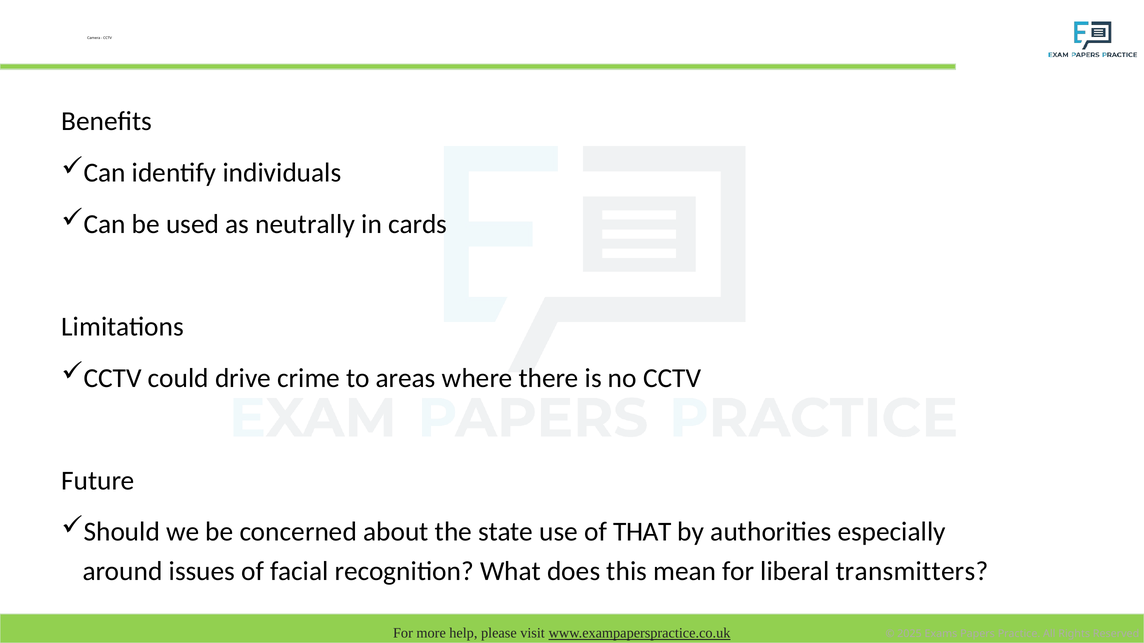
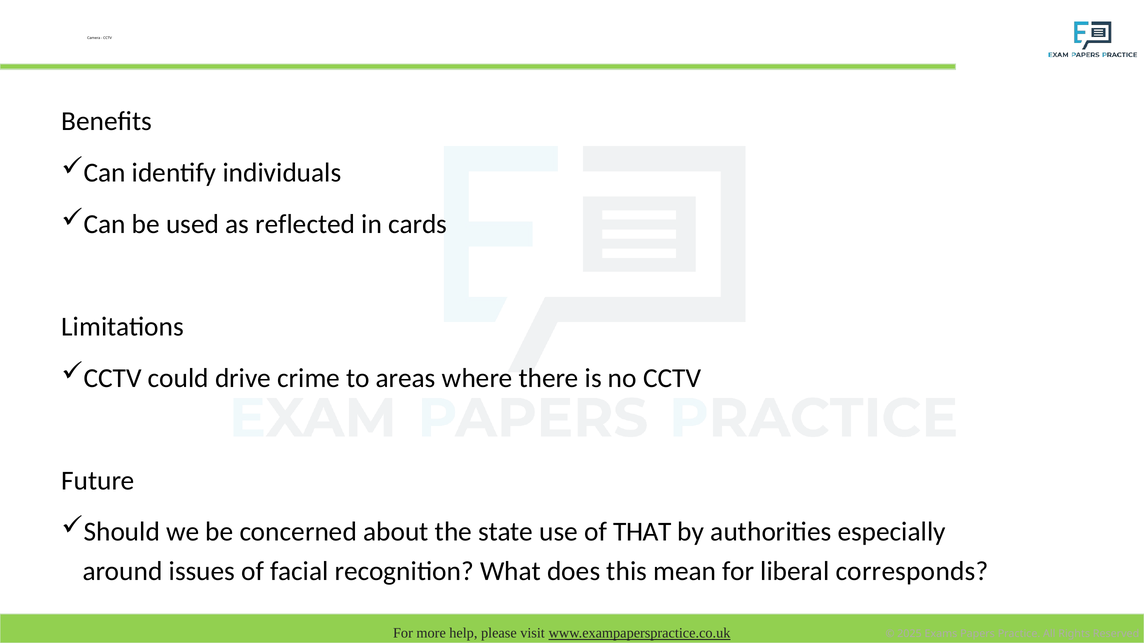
neutrally: neutrally -> reflected
transmitters: transmitters -> corresponds
